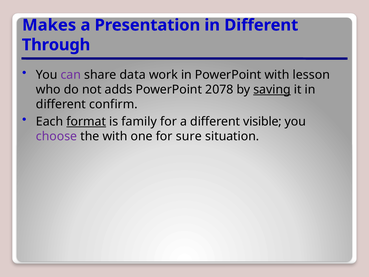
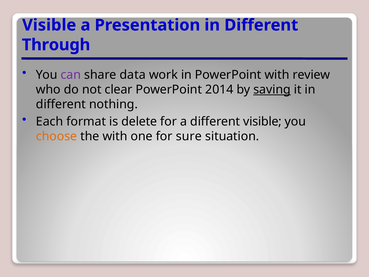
Makes at (49, 25): Makes -> Visible
lesson: lesson -> review
adds: adds -> clear
2078: 2078 -> 2014
confirm: confirm -> nothing
format underline: present -> none
family: family -> delete
choose colour: purple -> orange
